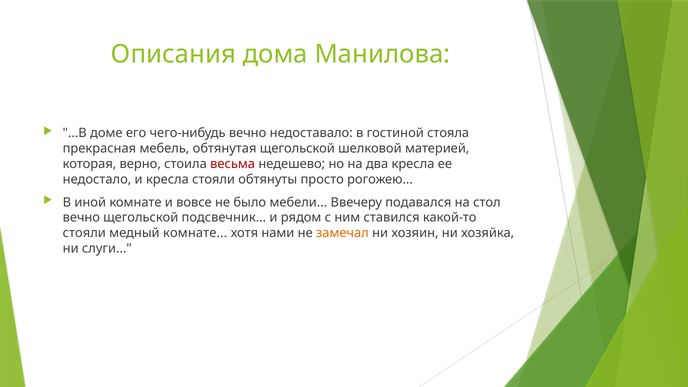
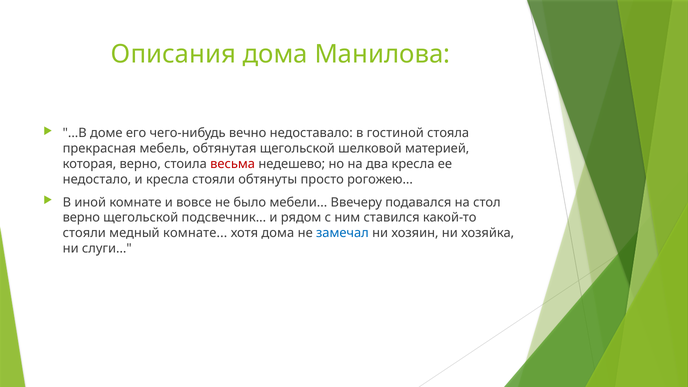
вечно at (81, 218): вечно -> верно
хотя нами: нами -> дома
замечал colour: orange -> blue
